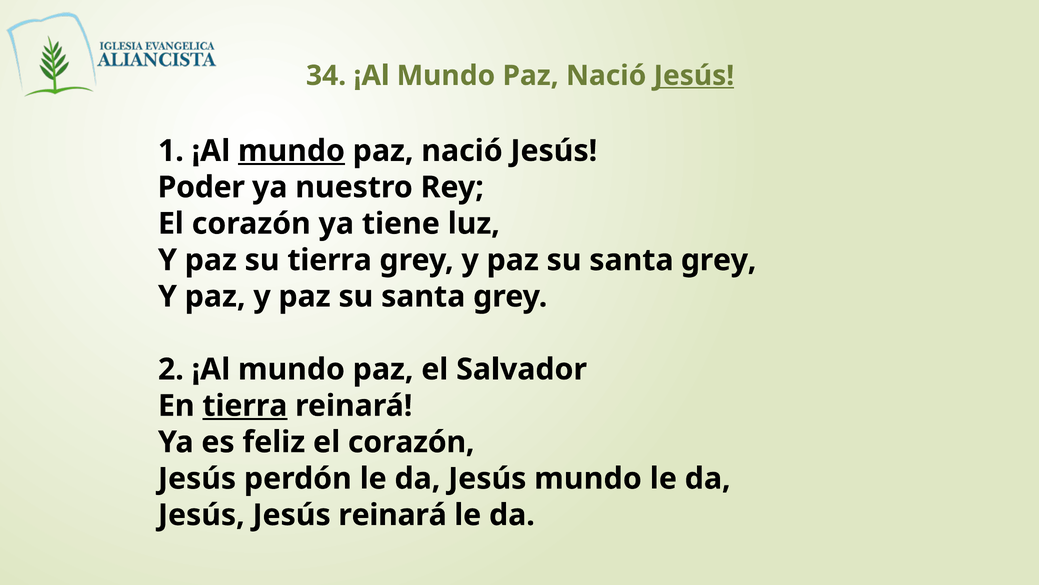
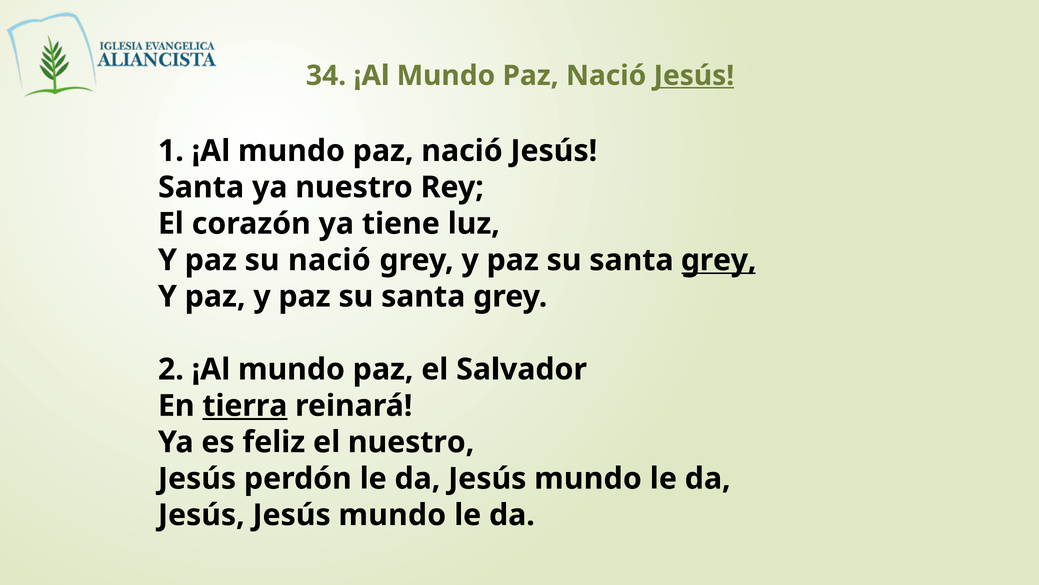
mundo at (291, 151) underline: present -> none
Poder at (201, 187): Poder -> Santa
su tierra: tierra -> nació
grey at (719, 260) underline: none -> present
feliz el corazón: corazón -> nuestro
Jesús Jesús reinará: reinará -> mundo
